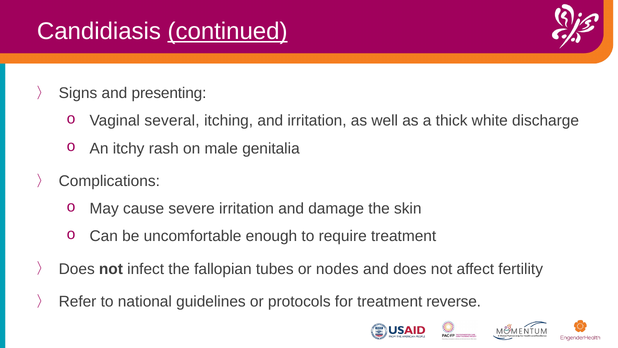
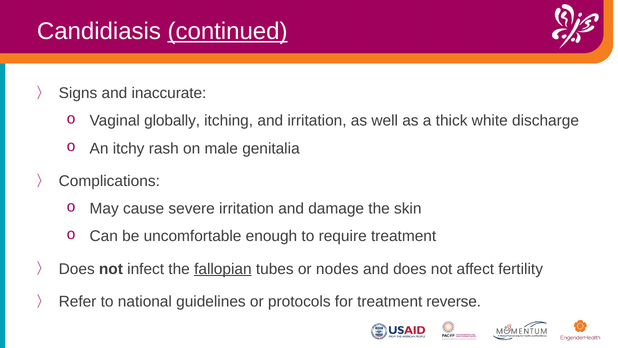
presenting: presenting -> inaccurate
several: several -> globally
fallopian underline: none -> present
